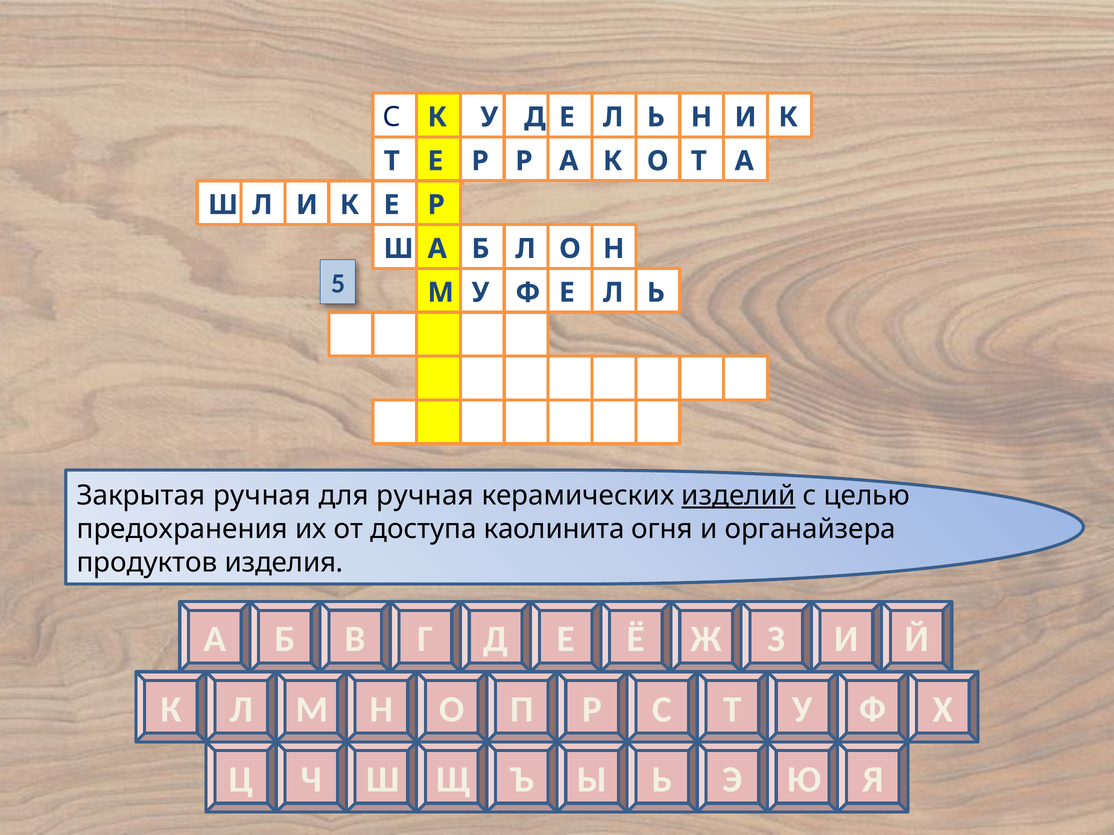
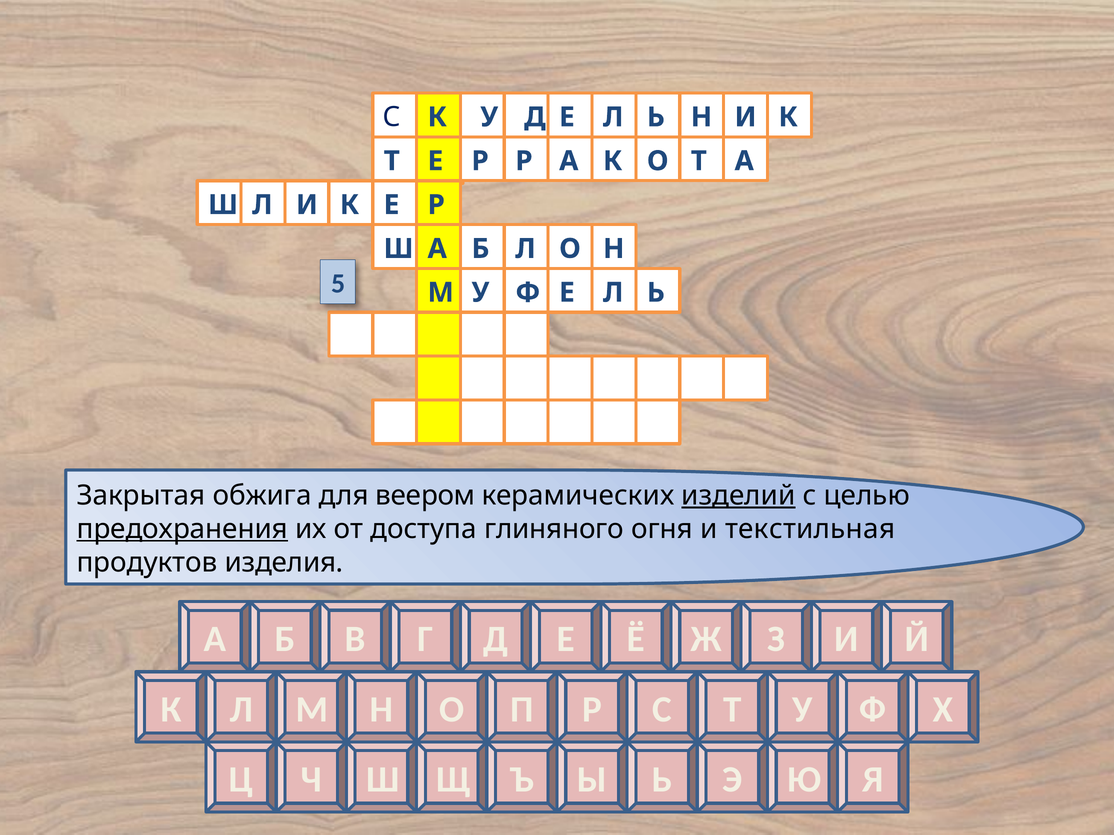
Закрытая ручная: ручная -> обжига
для ручная: ручная -> веером
предохранения underline: none -> present
каолинита: каолинита -> глиняного
органайзера: органайзера -> текстильная
